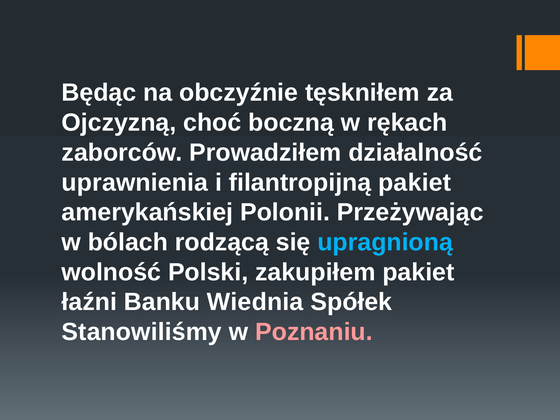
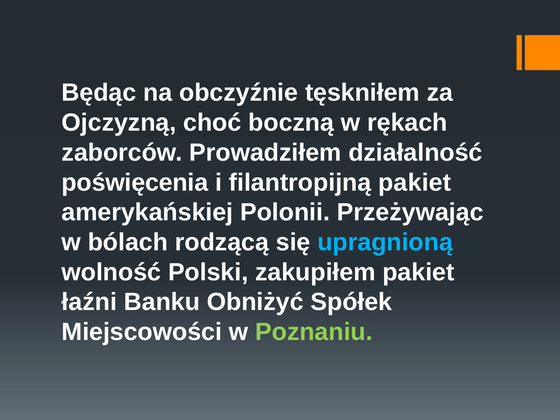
uprawnienia: uprawnienia -> poświęcenia
Wiednia: Wiednia -> Obniżyć
Stanowiliśmy: Stanowiliśmy -> Miejscowości
Poznaniu colour: pink -> light green
